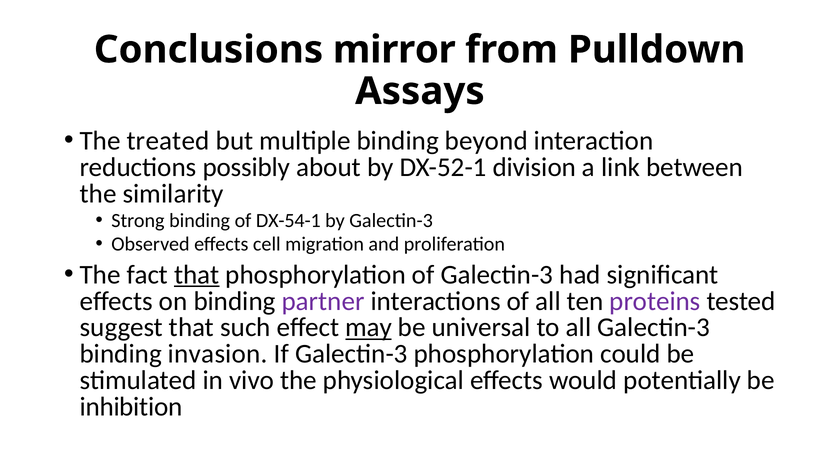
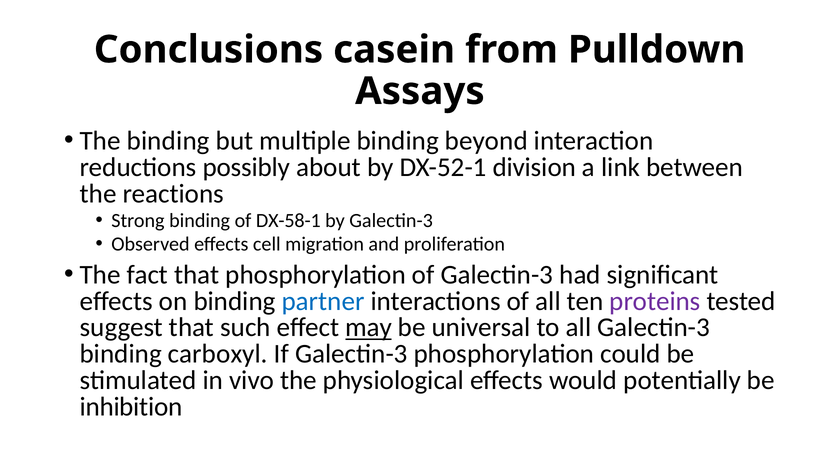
mirror: mirror -> casein
The treated: treated -> binding
similarity: similarity -> reactions
DX-54-1: DX-54-1 -> DX-58-1
that at (197, 275) underline: present -> none
partner colour: purple -> blue
invasion: invasion -> carboxyl
